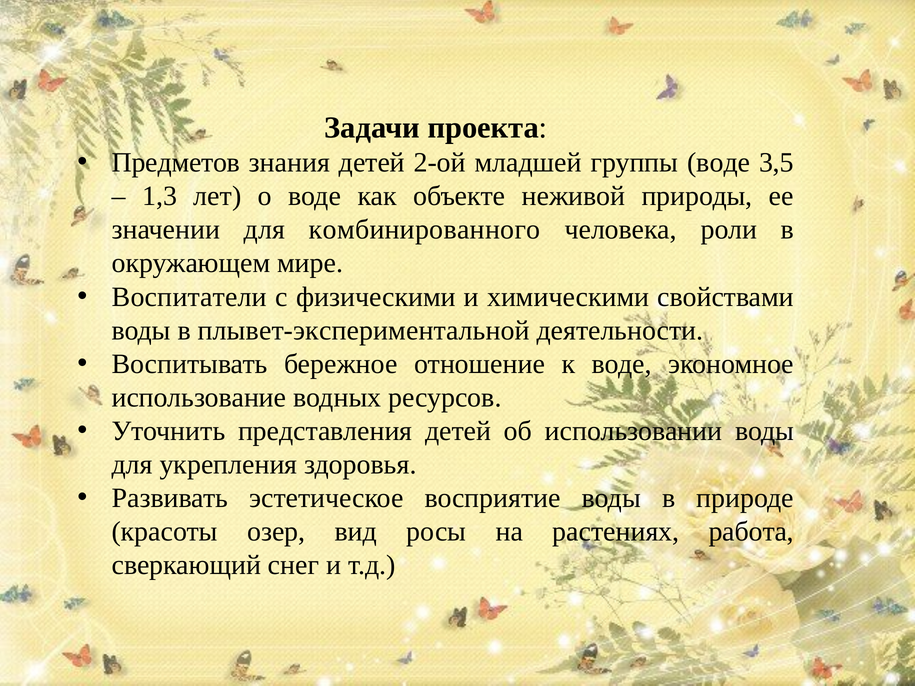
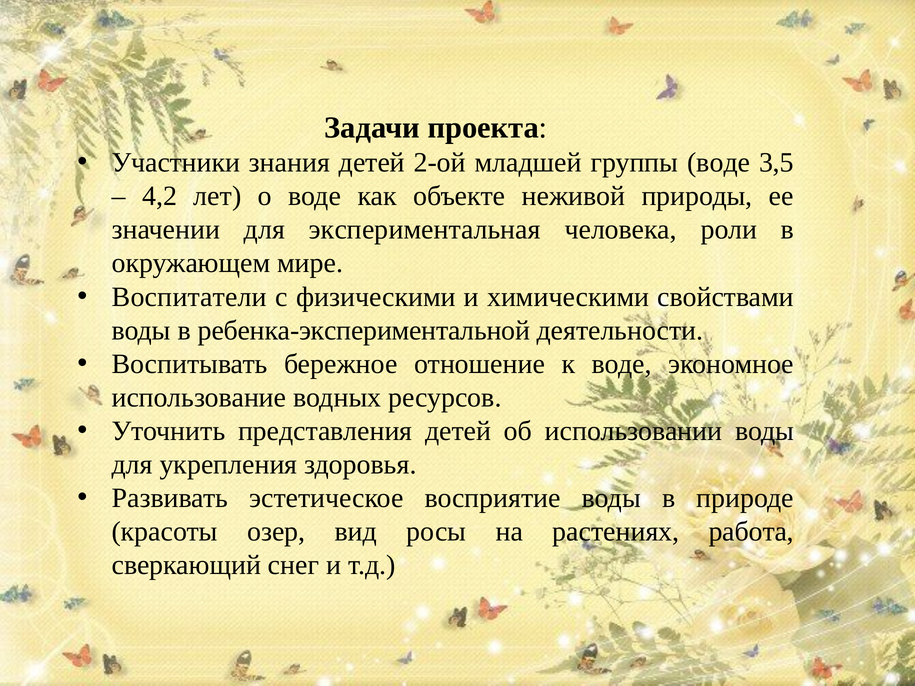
Предметов: Предметов -> Участники
1,3: 1,3 -> 4,2
комбинированного: комбинированного -> экспериментальная
плывет-экспериментальной: плывет-экспериментальной -> ребенка-экспериментальной
